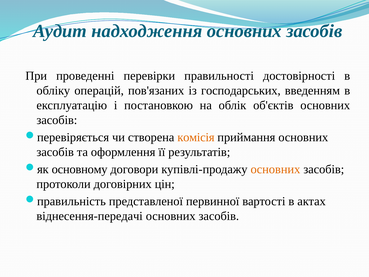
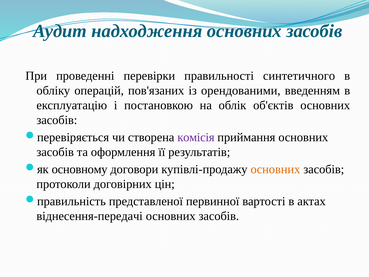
достовірності: достовірності -> синтетичного
господарських: господарських -> орендованими
комісія colour: orange -> purple
